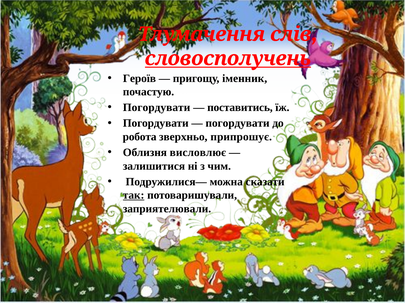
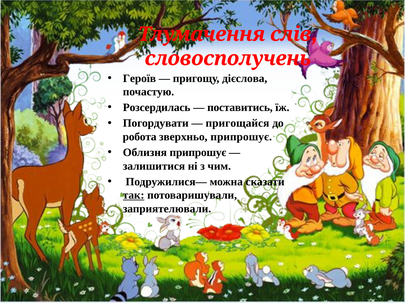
словосполучень underline: present -> none
іменник: іменник -> дієслова
Погордувати at (157, 108): Погордувати -> Розсердилась
погордувати at (238, 124): погордувати -> пригощайся
Облизня висловлює: висловлює -> припрошує
